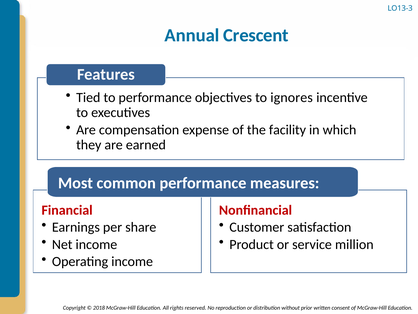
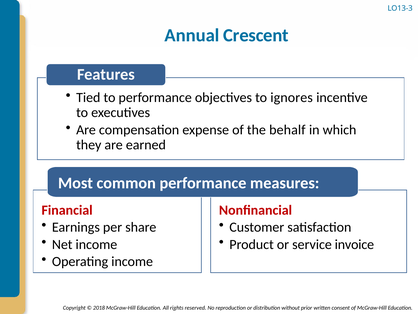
facility: facility -> behalf
million: million -> invoice
